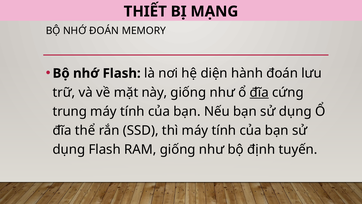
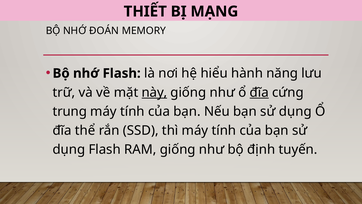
diện: diện -> hiểu
hành đoán: đoán -> năng
này underline: none -> present
